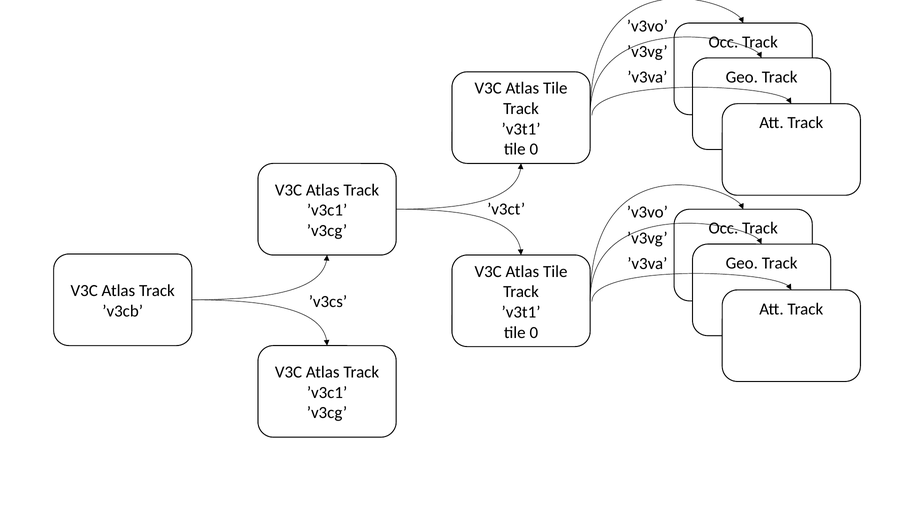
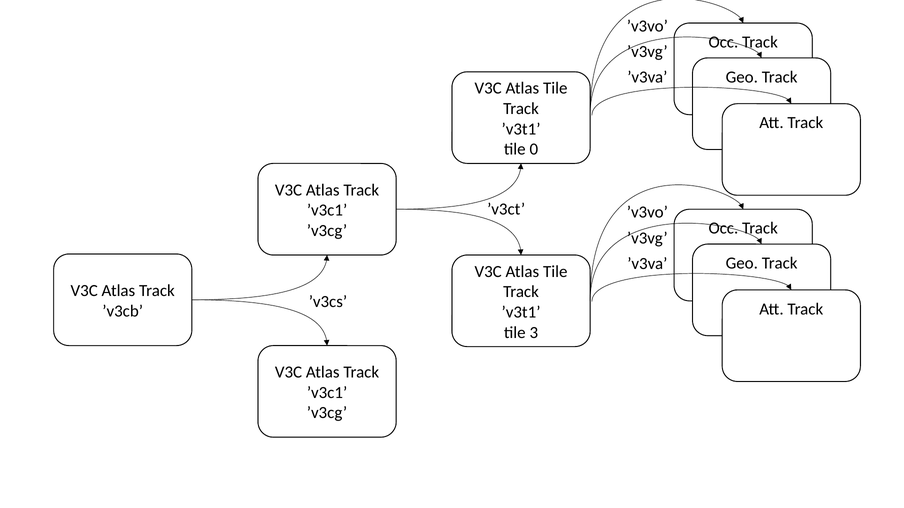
0 at (534, 333): 0 -> 3
